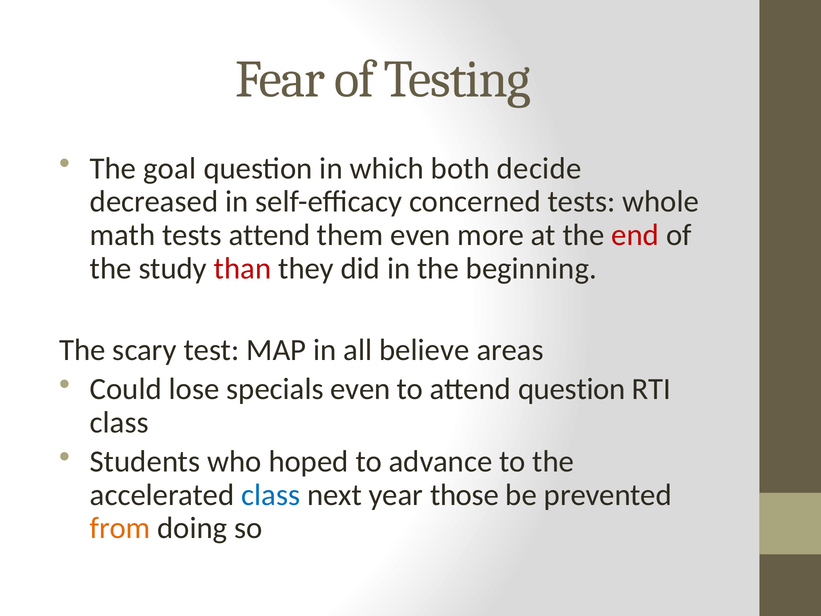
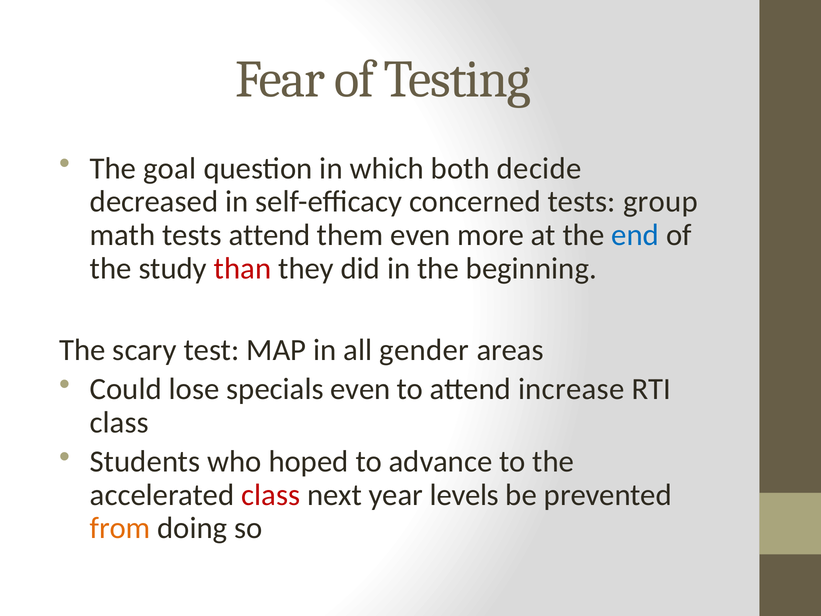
whole: whole -> group
end colour: red -> blue
believe: believe -> gender
attend question: question -> increase
class at (271, 495) colour: blue -> red
those: those -> levels
